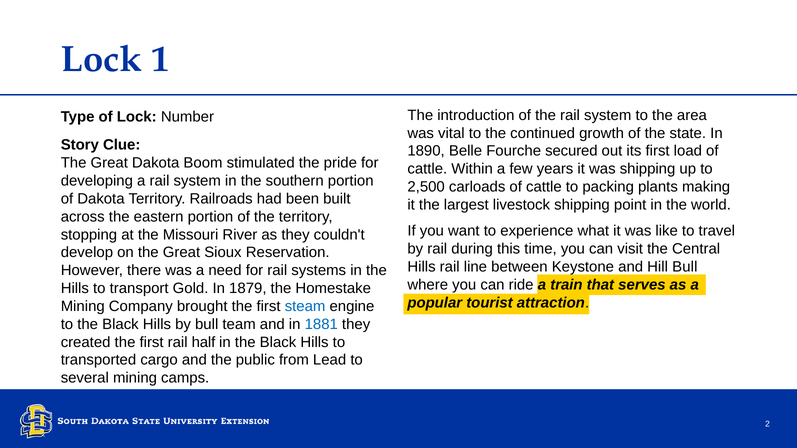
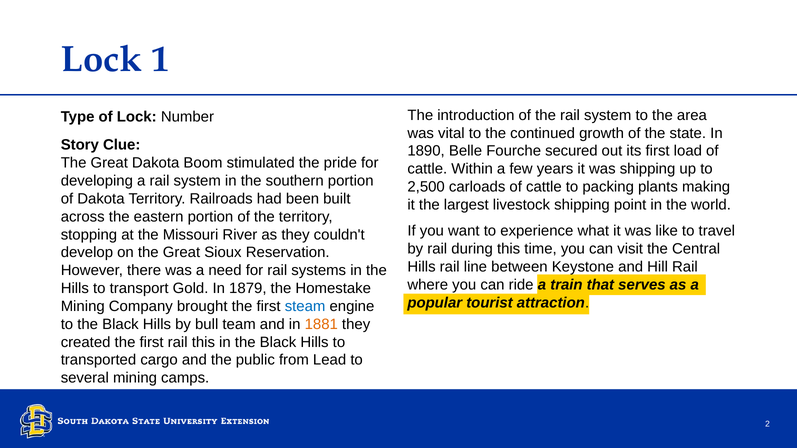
Hill Bull: Bull -> Rail
1881 colour: blue -> orange
rail half: half -> this
